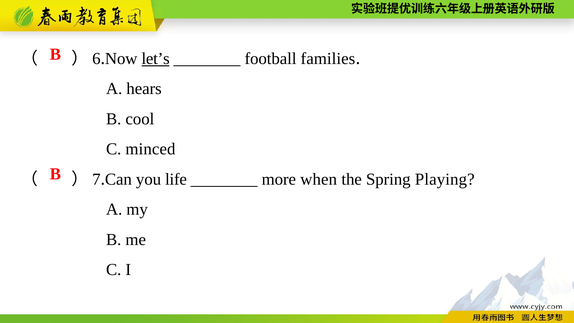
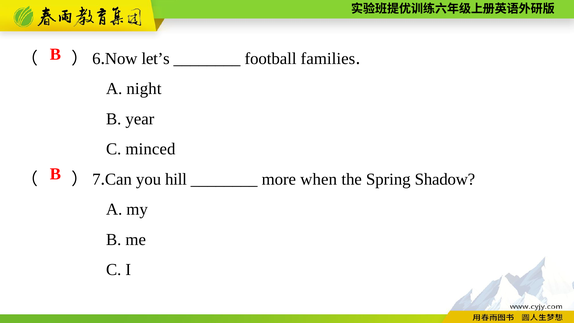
let’s underline: present -> none
hears: hears -> night
cool: cool -> year
life: life -> hill
Playing: Playing -> Shadow
